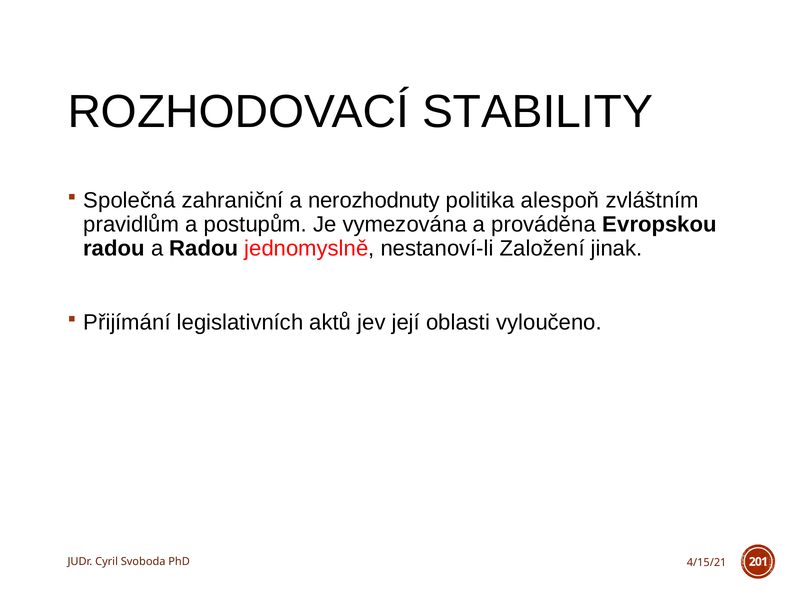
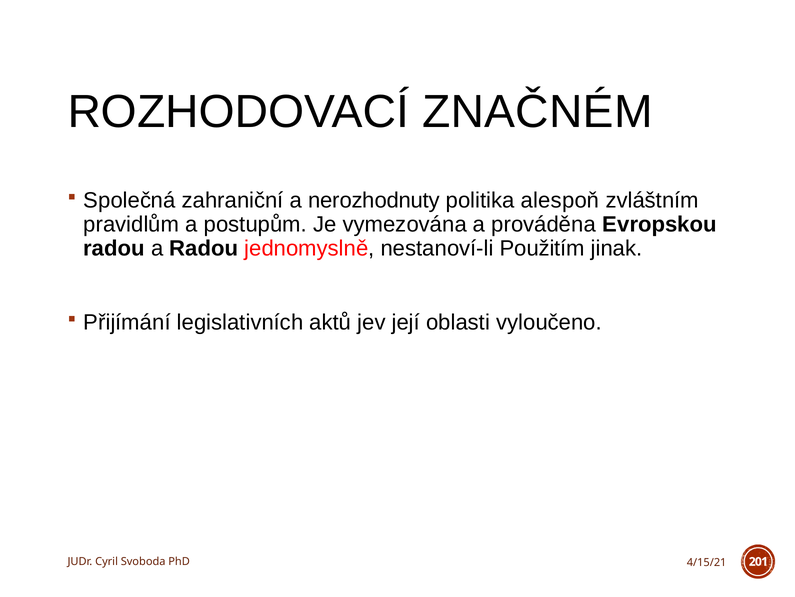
STABILITY: STABILITY -> ZNAČNÉM
Založení: Založení -> Použitím
